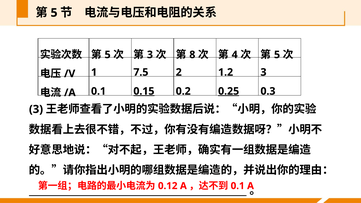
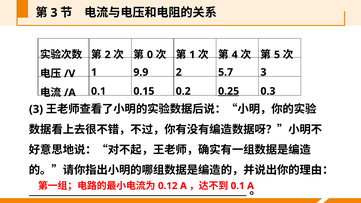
5 at (54, 13): 5 -> 3
5 at (108, 55): 5 -> 2
3 at (150, 55): 3 -> 0
8 at (192, 55): 8 -> 1
7.5: 7.5 -> 9.9
1.2: 1.2 -> 5.7
0.15 underline: present -> none
